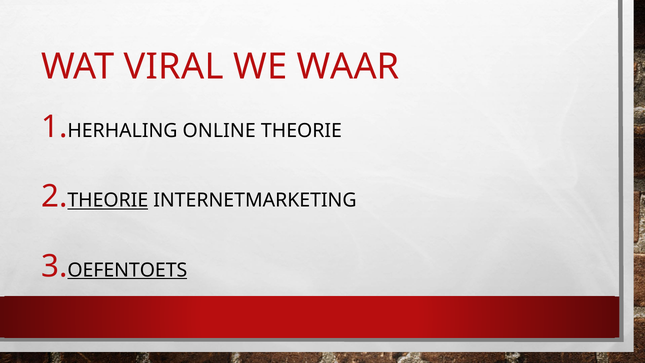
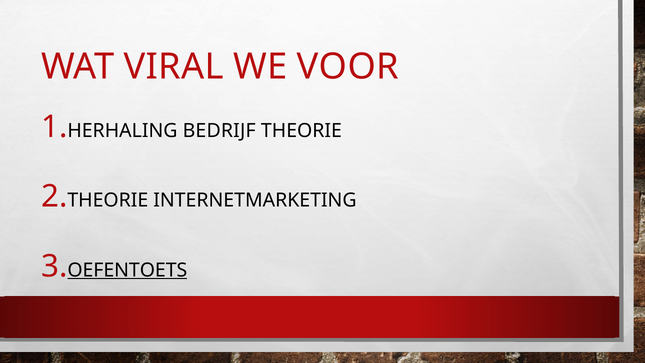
WAAR: WAAR -> VOOR
ONLINE: ONLINE -> BEDRIJF
THEORIE at (108, 200) underline: present -> none
